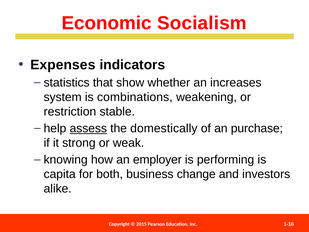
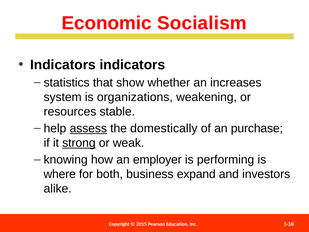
Expenses at (63, 65): Expenses -> Indicators
combinations: combinations -> organizations
restriction: restriction -> resources
strong underline: none -> present
capita: capita -> where
change: change -> expand
